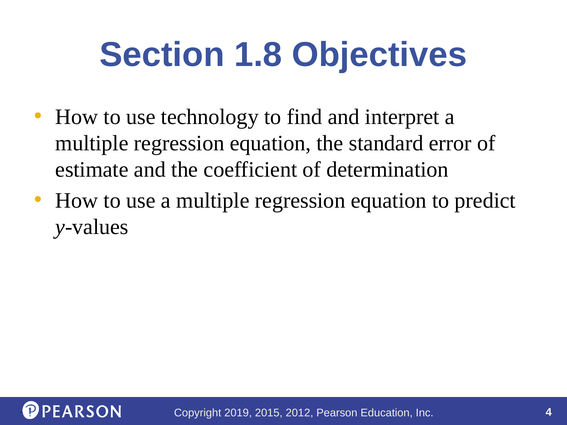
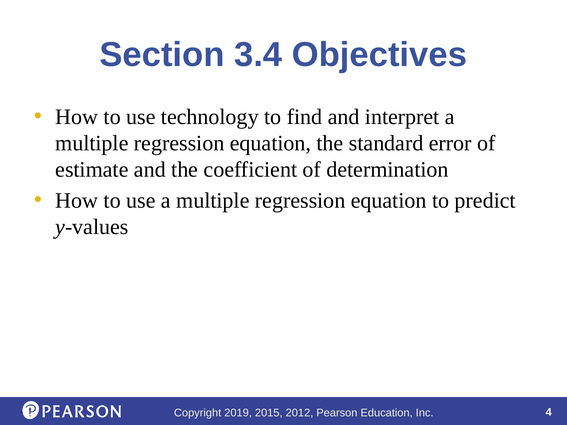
1.8: 1.8 -> 3.4
